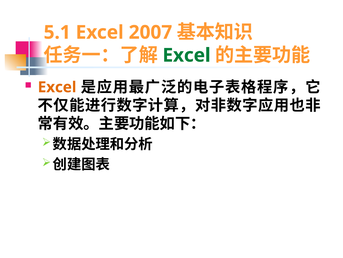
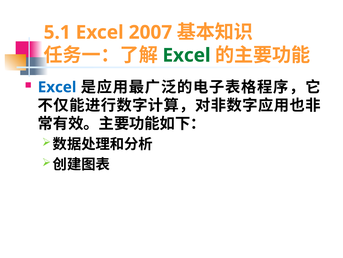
Excel at (57, 87) colour: orange -> blue
